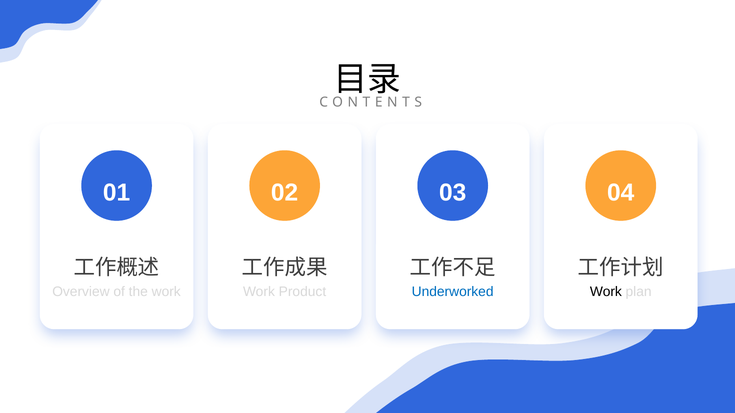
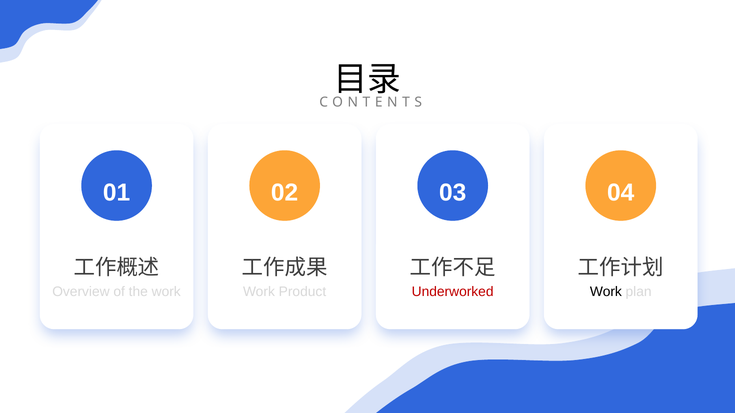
Underworked colour: blue -> red
